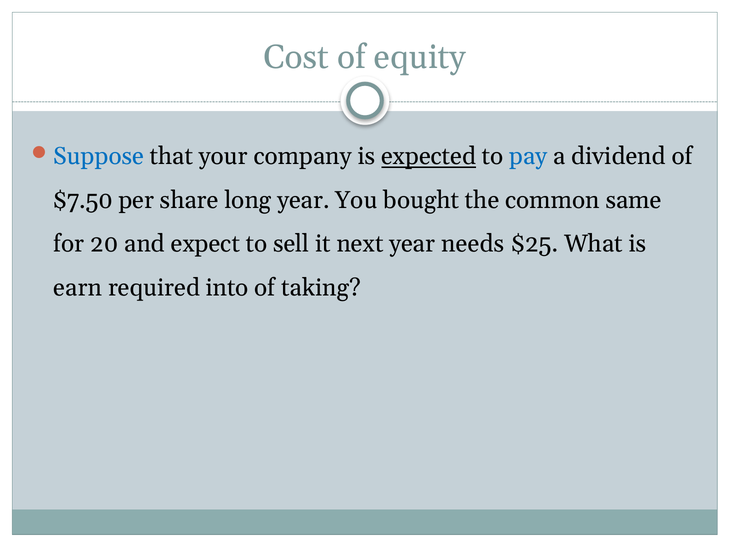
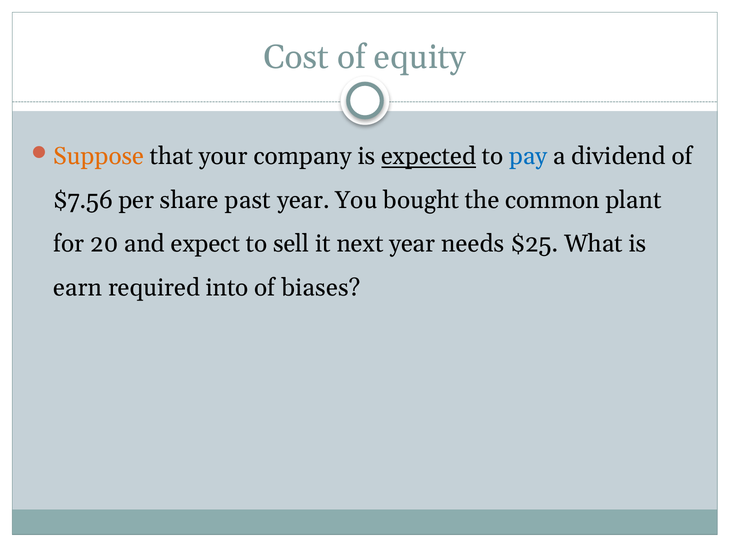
Suppose colour: blue -> orange
$7.50: $7.50 -> $7.56
long: long -> past
same: same -> plant
taking: taking -> biases
